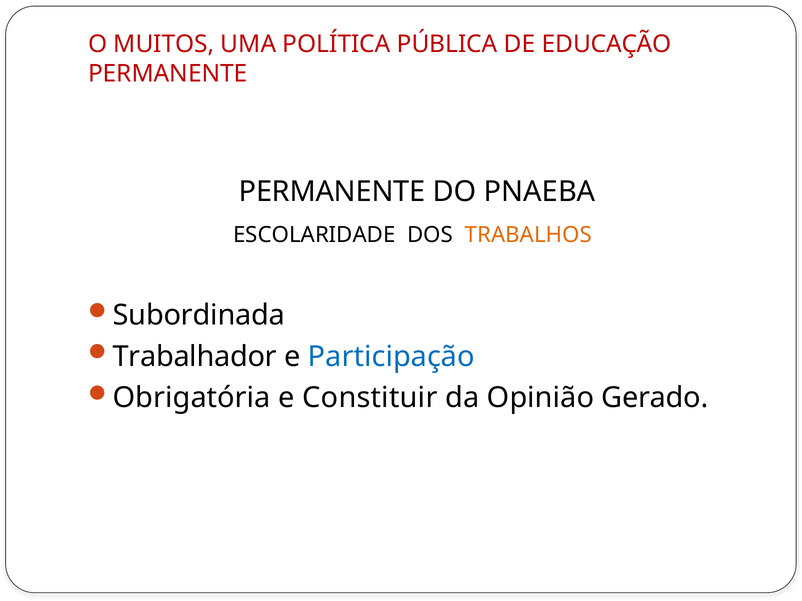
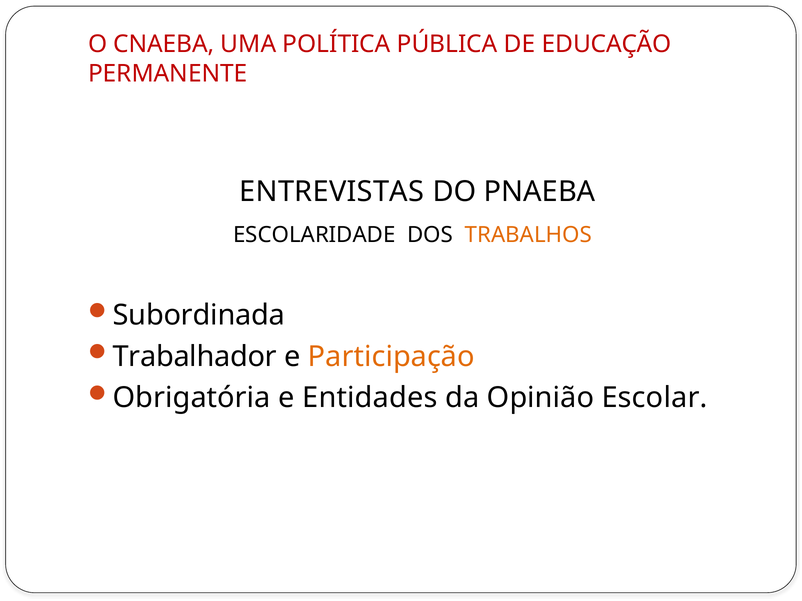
MUITOS: MUITOS -> CNAEBA
PERMANENTE at (332, 192): PERMANENTE -> ENTREVISTAS
Participação colour: blue -> orange
Constituir: Constituir -> Entidades
Gerado: Gerado -> Escolar
